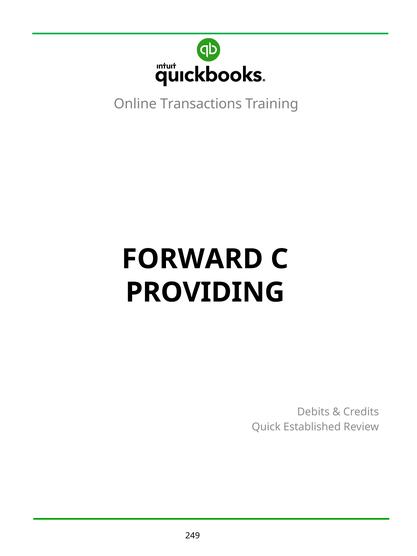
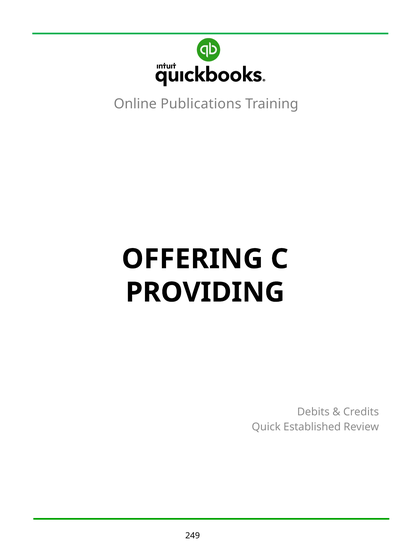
Transactions: Transactions -> Publications
FORWARD: FORWARD -> OFFERING
